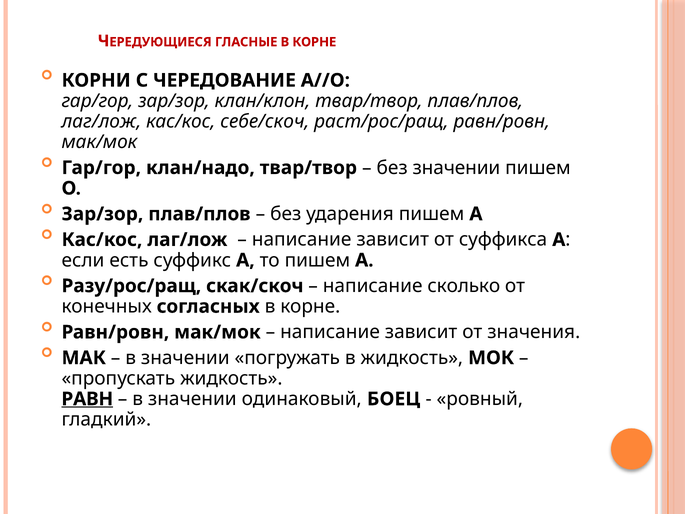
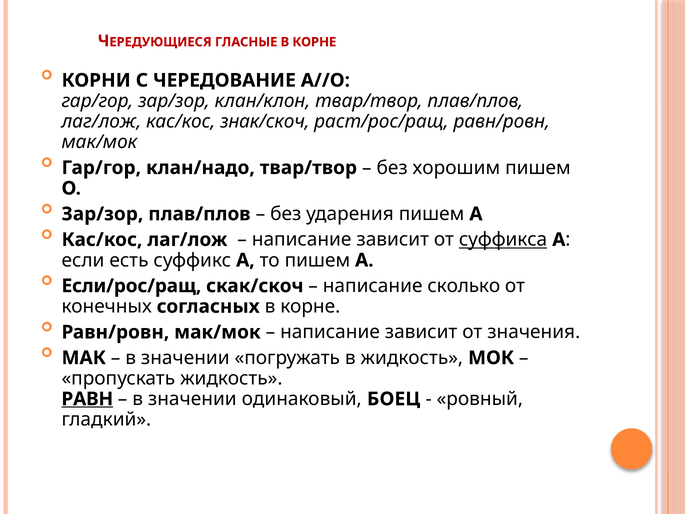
себе/скоч: себе/скоч -> знак/скоч
без значении: значении -> хорошим
суффикса underline: none -> present
Разу/рос/ращ: Разу/рос/ращ -> Если/рос/ращ
